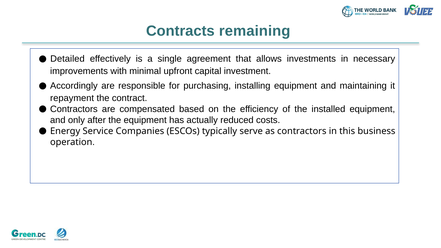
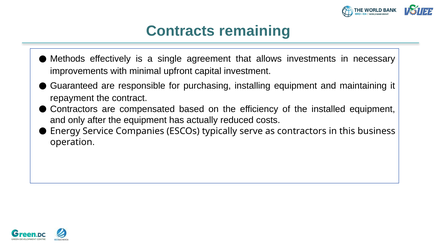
Detailed: Detailed -> Methods
Accordingly: Accordingly -> Guaranteed
